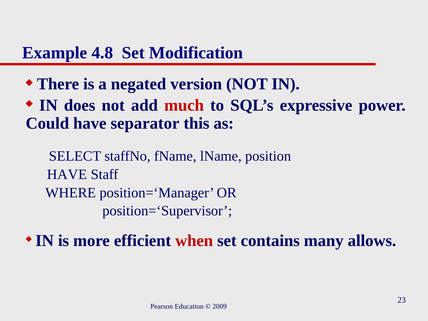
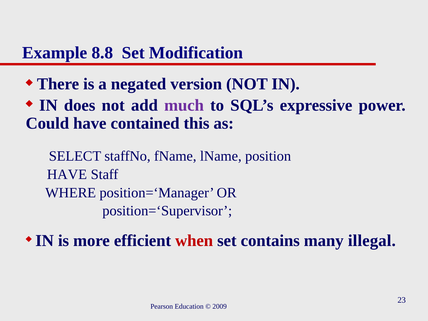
4.8: 4.8 -> 8.8
much colour: red -> purple
separator: separator -> contained
allows: allows -> illegal
